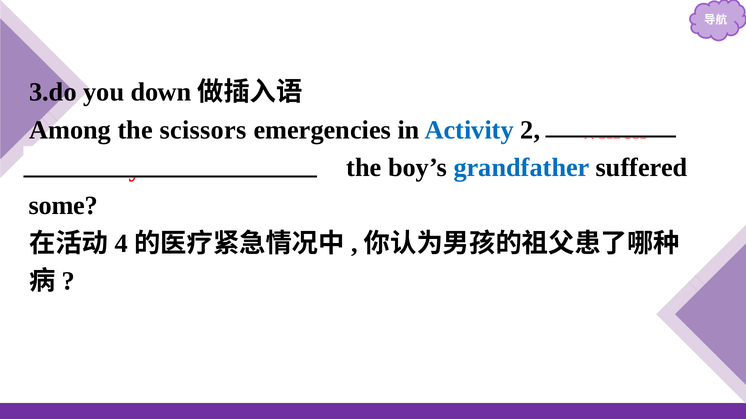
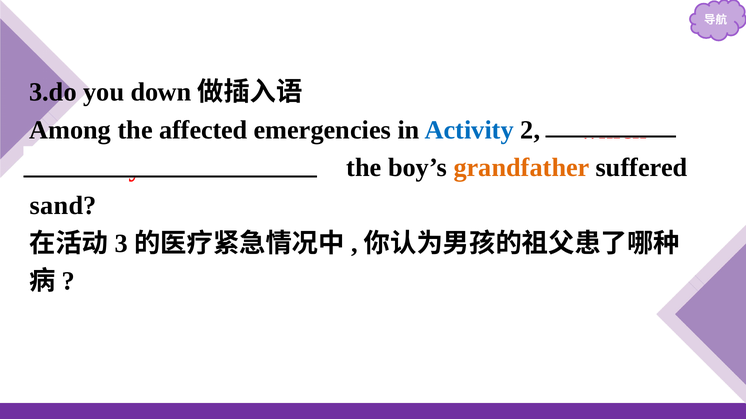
scissors: scissors -> affected
grandfather colour: blue -> orange
some: some -> sand
4: 4 -> 3
